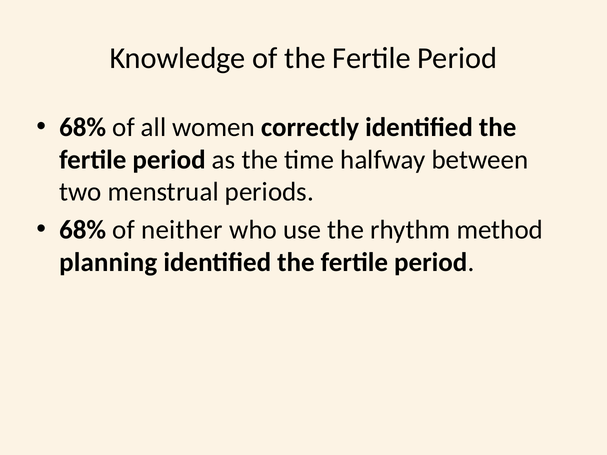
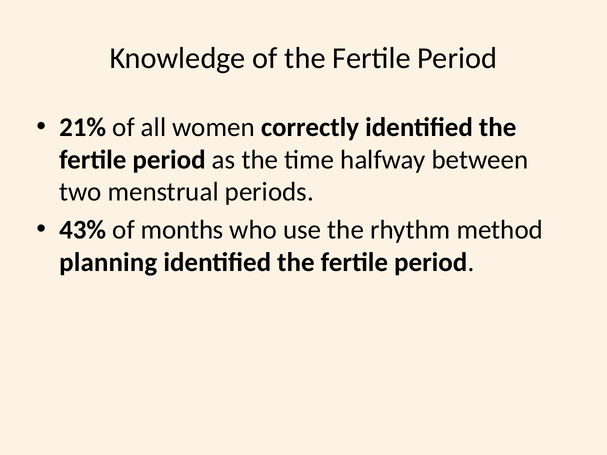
68% at (83, 127): 68% -> 21%
68% at (83, 230): 68% -> 43%
neither: neither -> months
